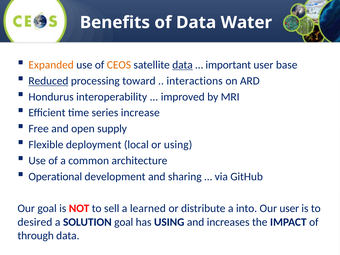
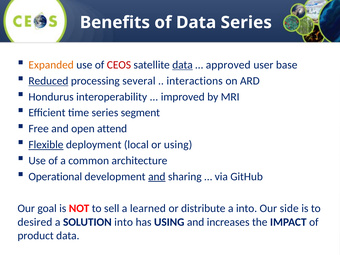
Data Water: Water -> Series
CEOS colour: orange -> red
important: important -> approved
toward: toward -> several
increase: increase -> segment
supply: supply -> attend
Flexible underline: none -> present
and at (157, 177) underline: none -> present
Our user: user -> side
SOLUTION goal: goal -> into
through: through -> product
